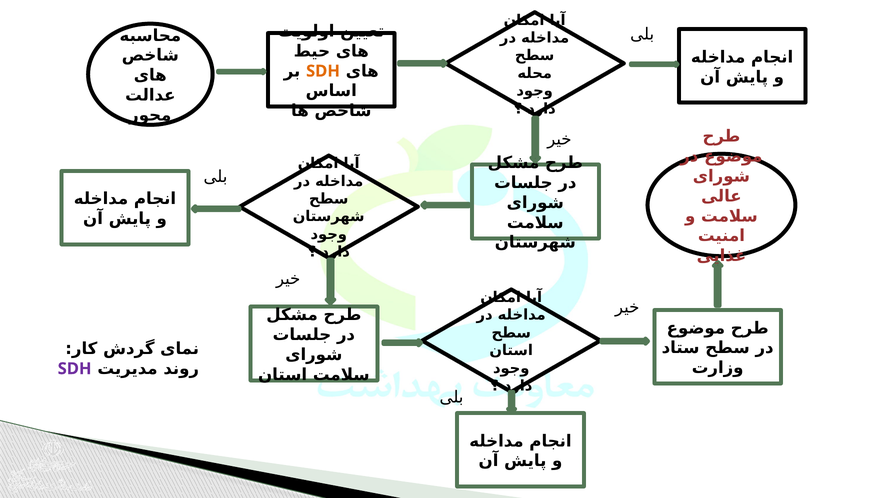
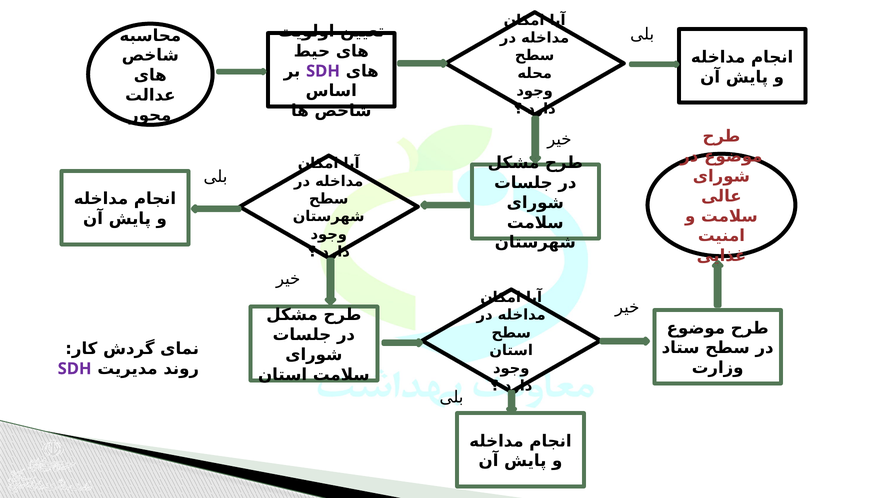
SDH at (323, 71) colour: orange -> purple
